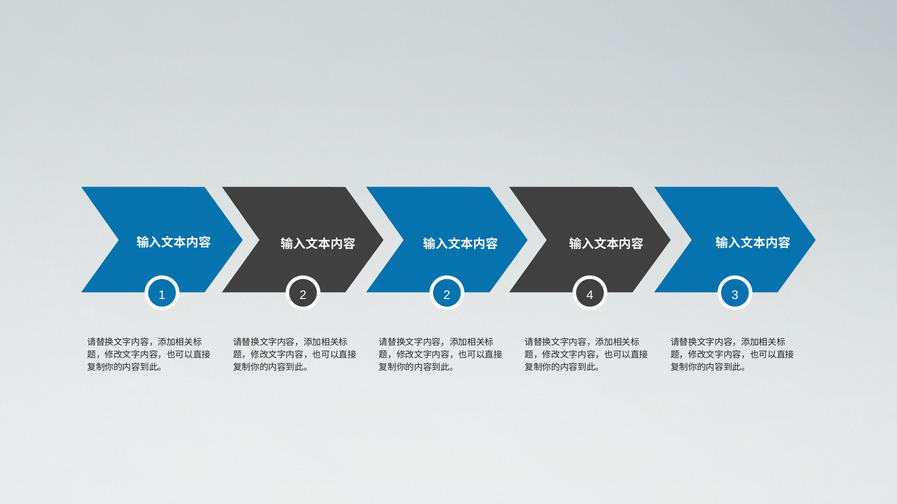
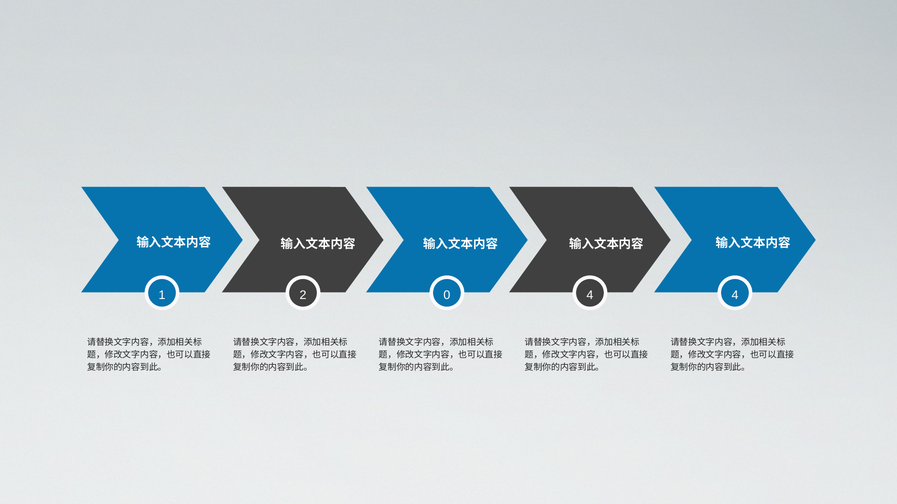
2 2: 2 -> 0
4 3: 3 -> 4
